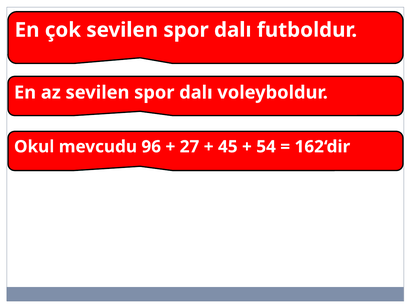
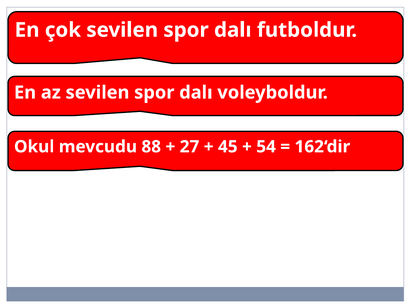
96: 96 -> 88
